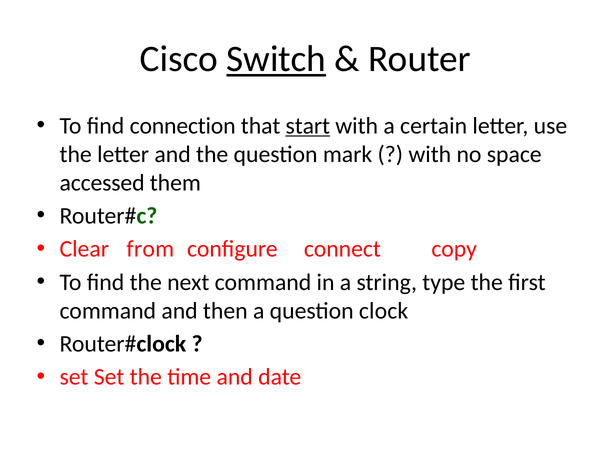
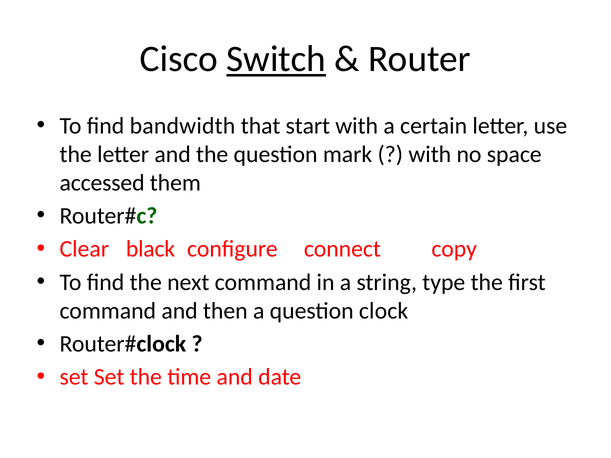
connection: connection -> bandwidth
start underline: present -> none
from: from -> black
